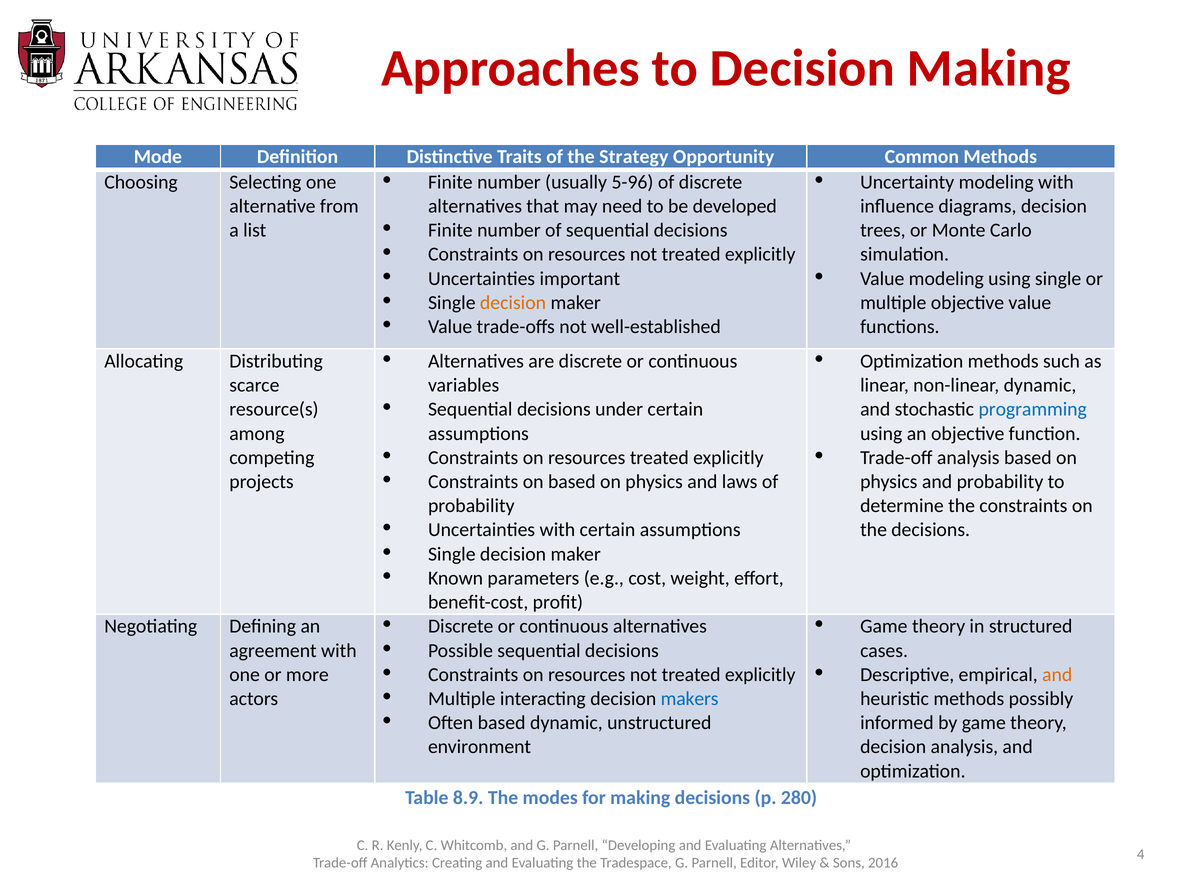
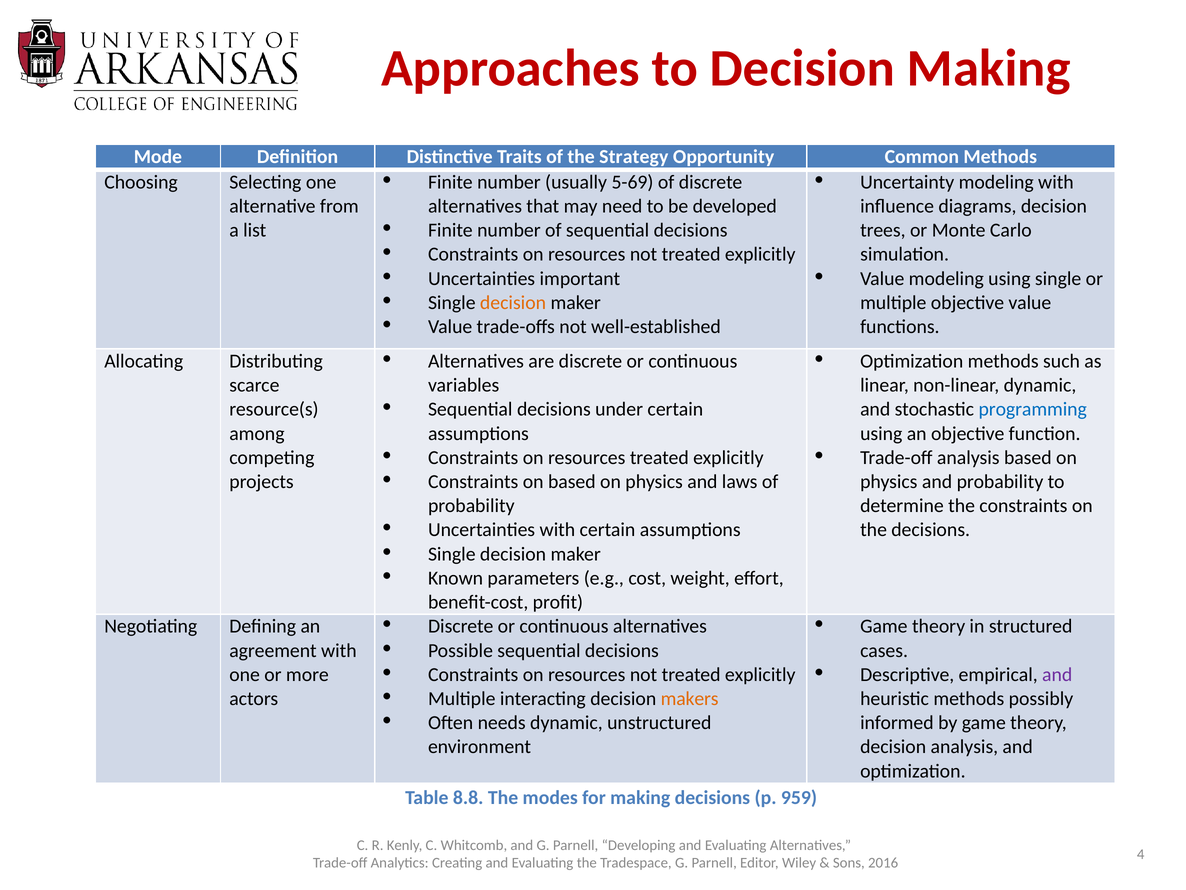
5-96: 5-96 -> 5-69
and at (1057, 674) colour: orange -> purple
makers colour: blue -> orange
Often based: based -> needs
8.9: 8.9 -> 8.8
280: 280 -> 959
